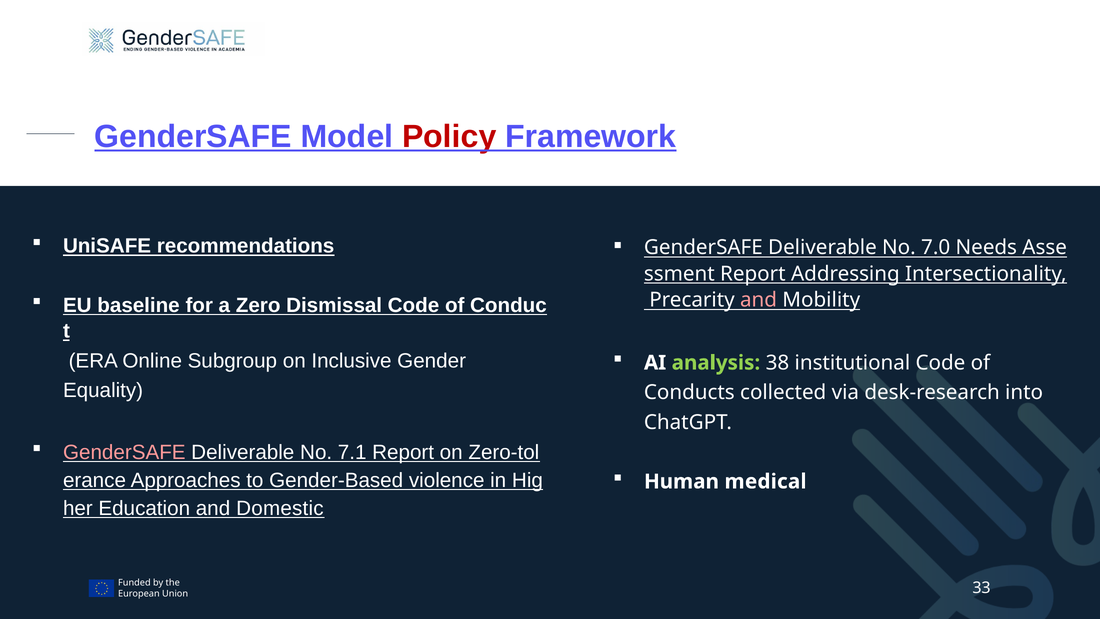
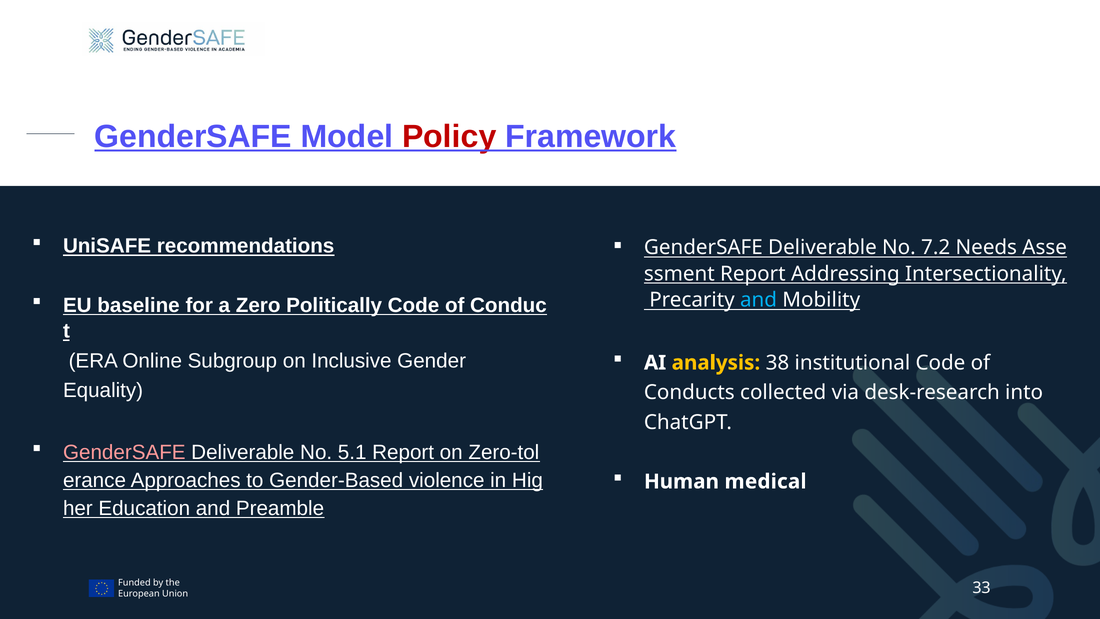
7.0: 7.0 -> 7.2
and at (759, 300) colour: pink -> light blue
Dismissal: Dismissal -> Politically
analysis colour: light green -> yellow
7.1: 7.1 -> 5.1
Domestic: Domestic -> Preamble
